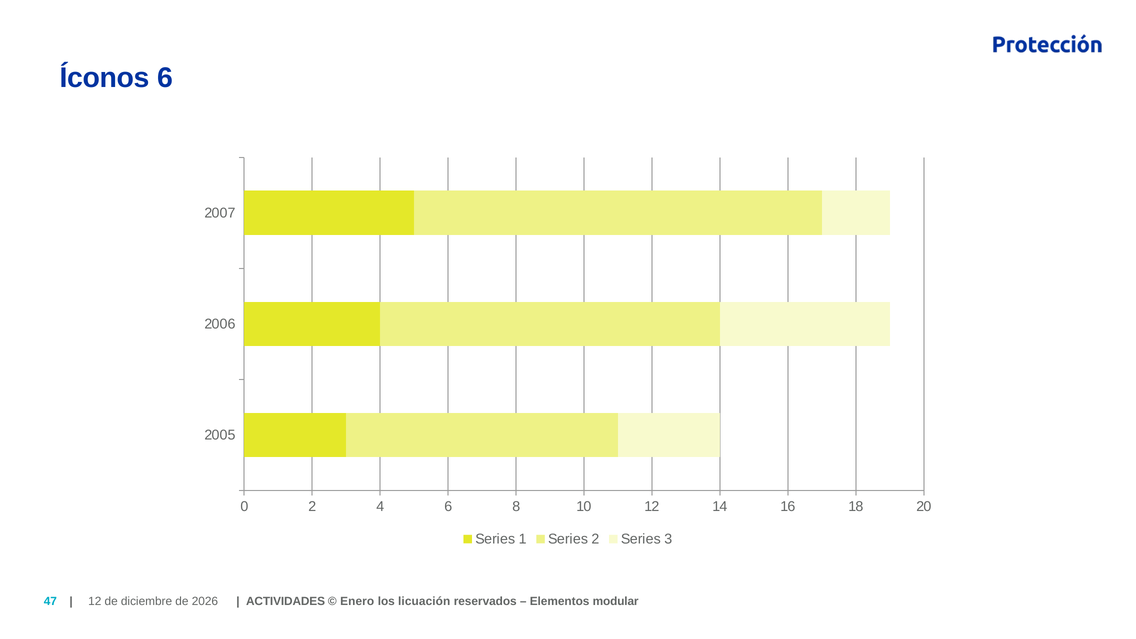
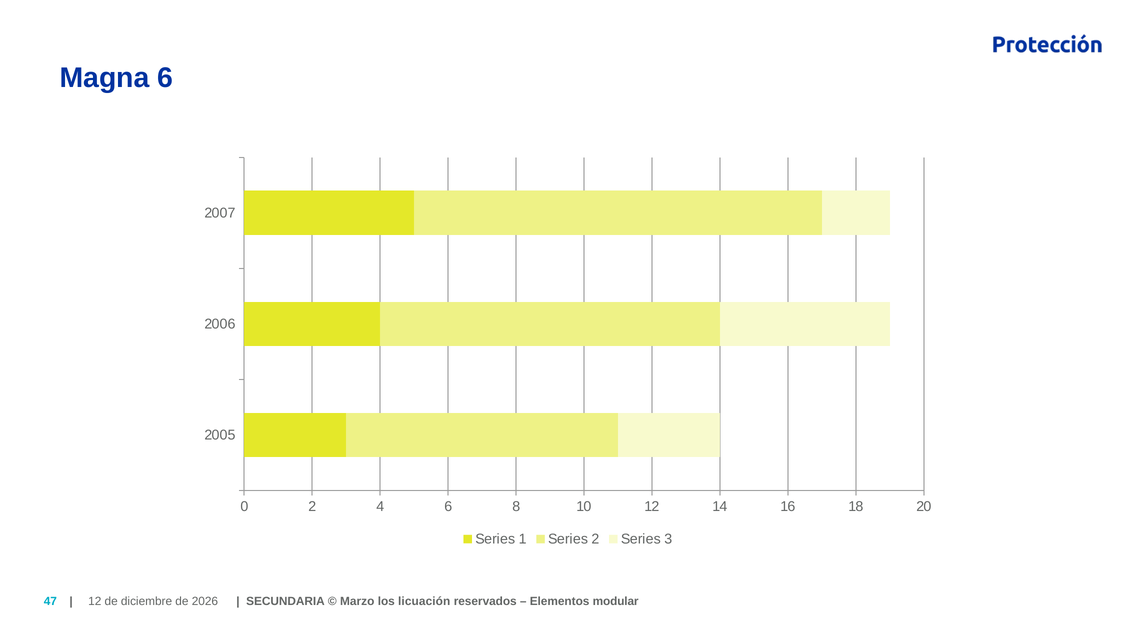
Íconos: Íconos -> Magna
ACTIVIDADES: ACTIVIDADES -> SECUNDARIA
Enero: Enero -> Marzo
